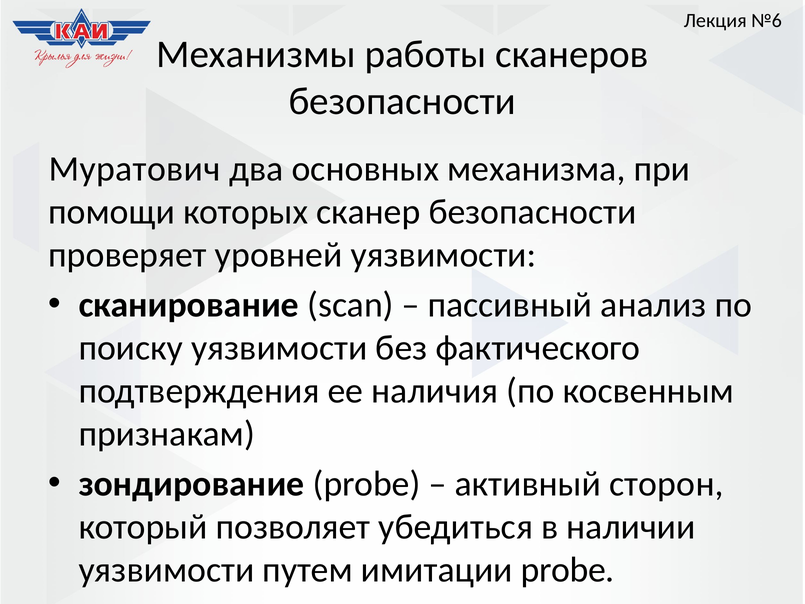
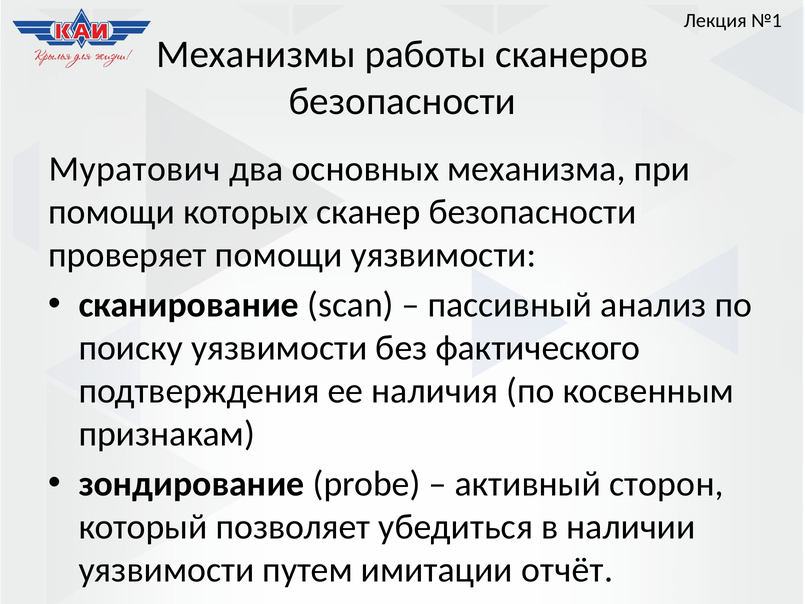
№6: №6 -> №1
проверяет уровней: уровней -> помощи
имитации probe: probe -> отчёт
